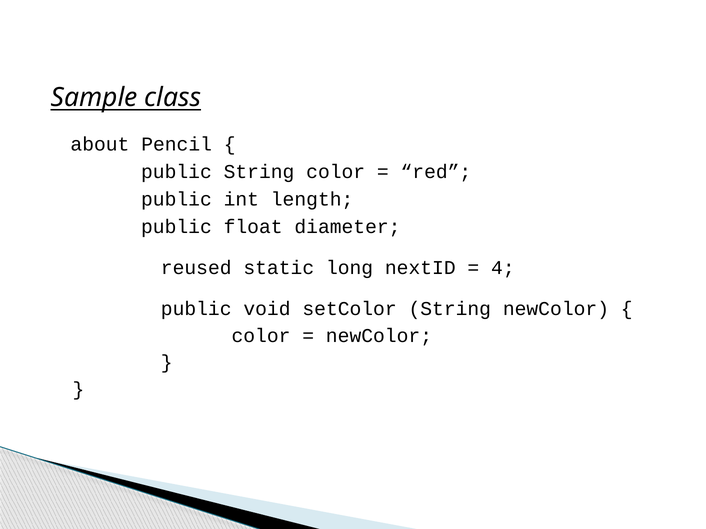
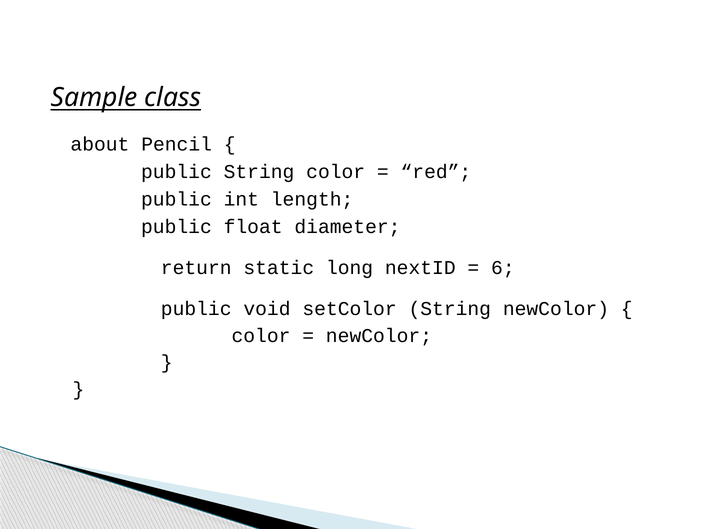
reused: reused -> return
4: 4 -> 6
